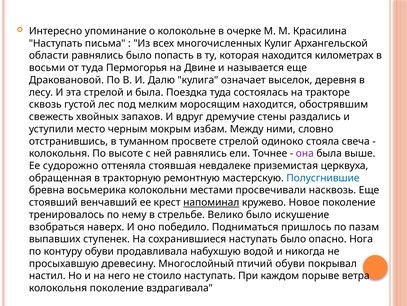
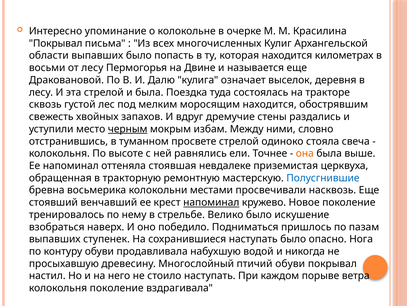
Наступать at (56, 43): Наступать -> Покрывал
области равнялись: равнялись -> выпавших
от туда: туда -> лесу
черным underline: none -> present
она colour: purple -> orange
Ее судорожно: судорожно -> напоминал
